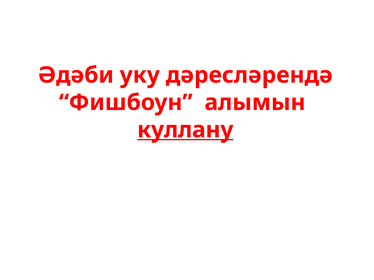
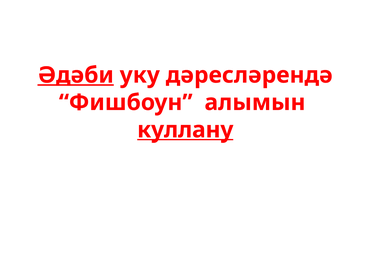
Әдәби underline: none -> present
